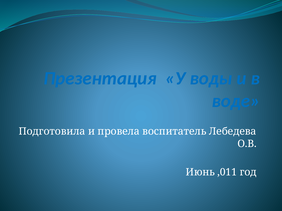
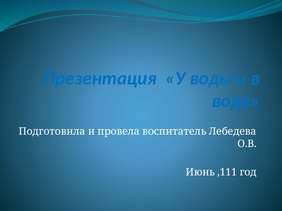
,011: ,011 -> ,111
